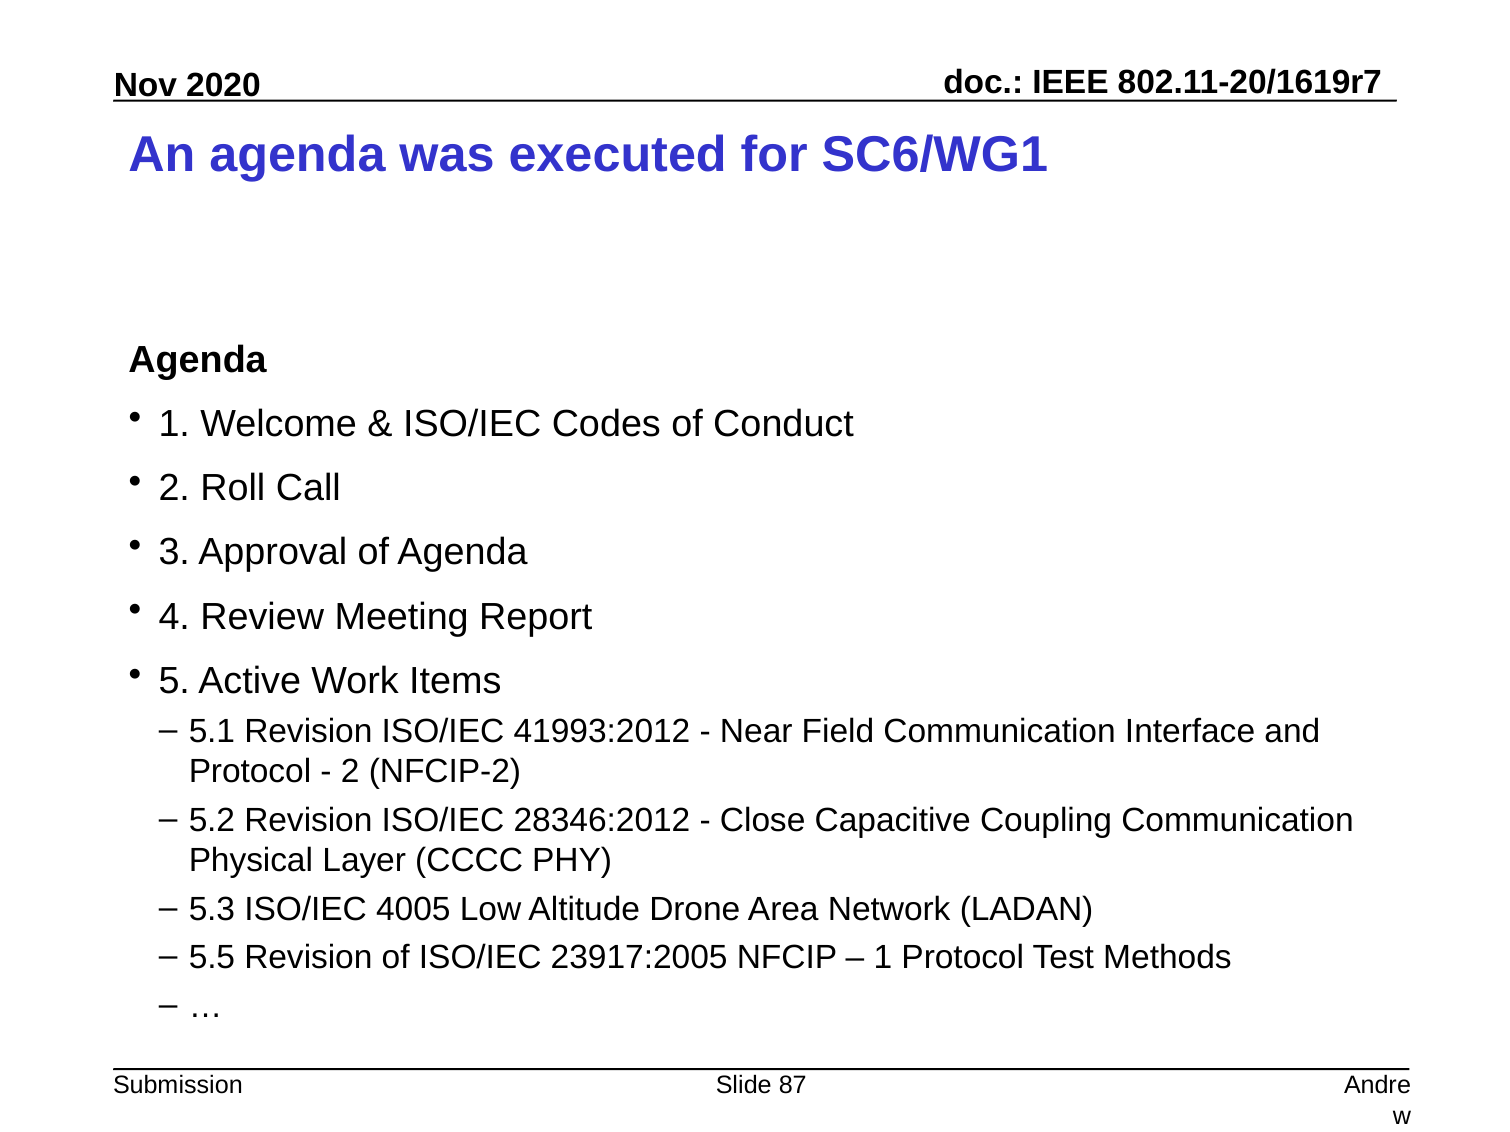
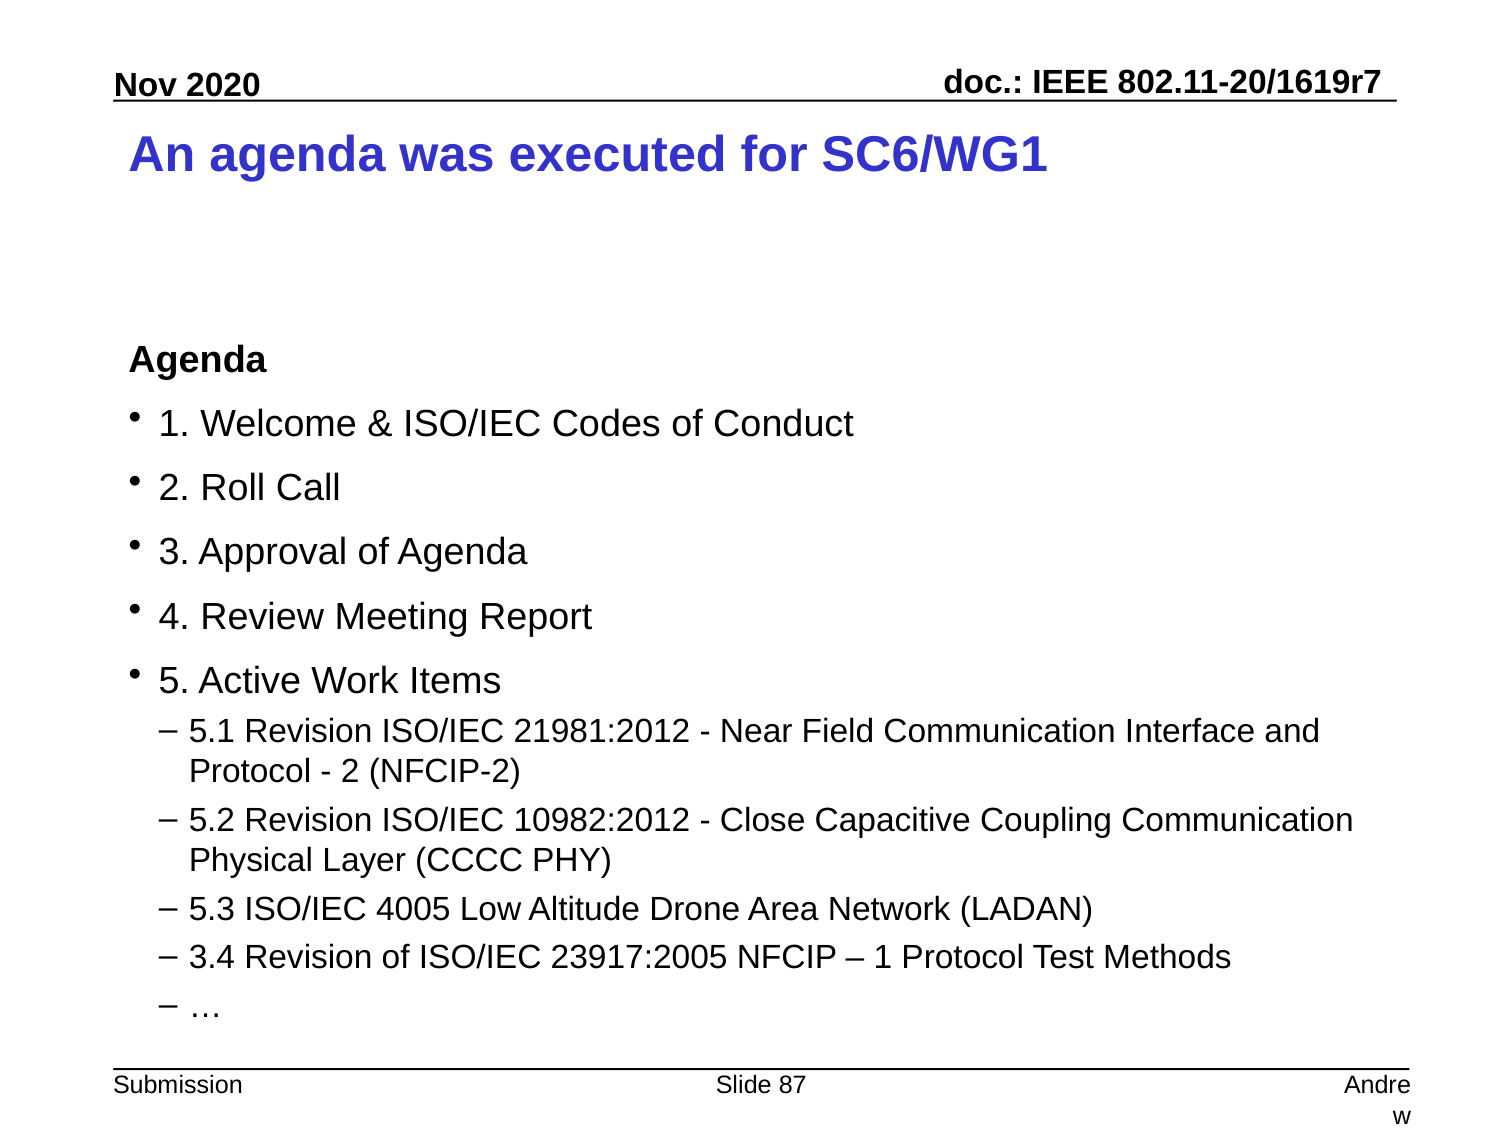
41993:2012: 41993:2012 -> 21981:2012
28346:2012: 28346:2012 -> 10982:2012
5.5: 5.5 -> 3.4
